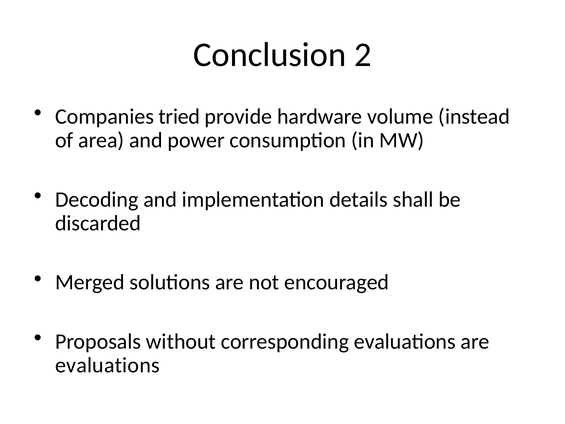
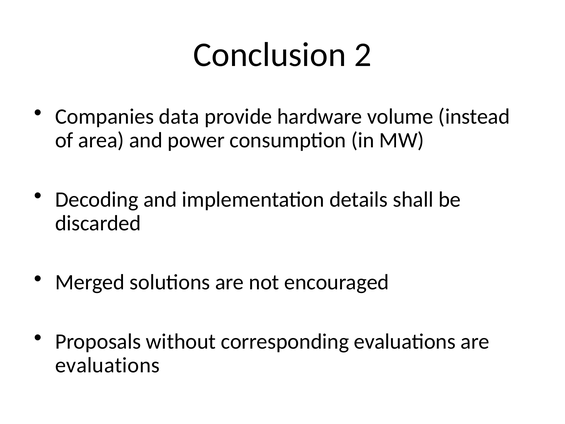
tried: tried -> data
